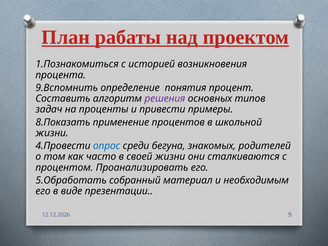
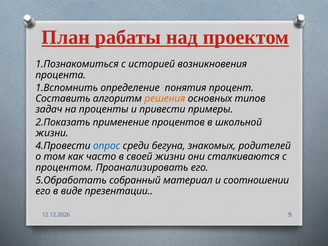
9.Вспомнить: 9.Вспомнить -> 1.Вспомнить
решения colour: purple -> orange
8.Показать: 8.Показать -> 2.Показать
необходимым: необходимым -> соотношении
